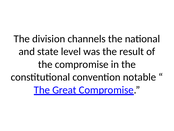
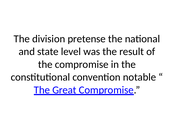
channels: channels -> pretense
